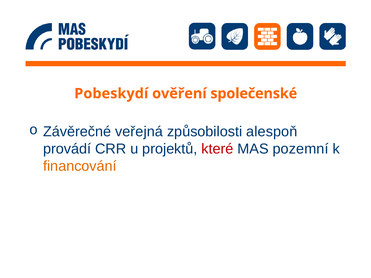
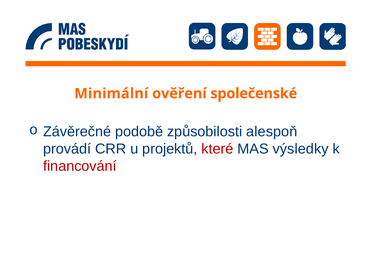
Pobeskydí: Pobeskydí -> Minimální
veřejná: veřejná -> podobě
pozemní: pozemní -> výsledky
financování colour: orange -> red
